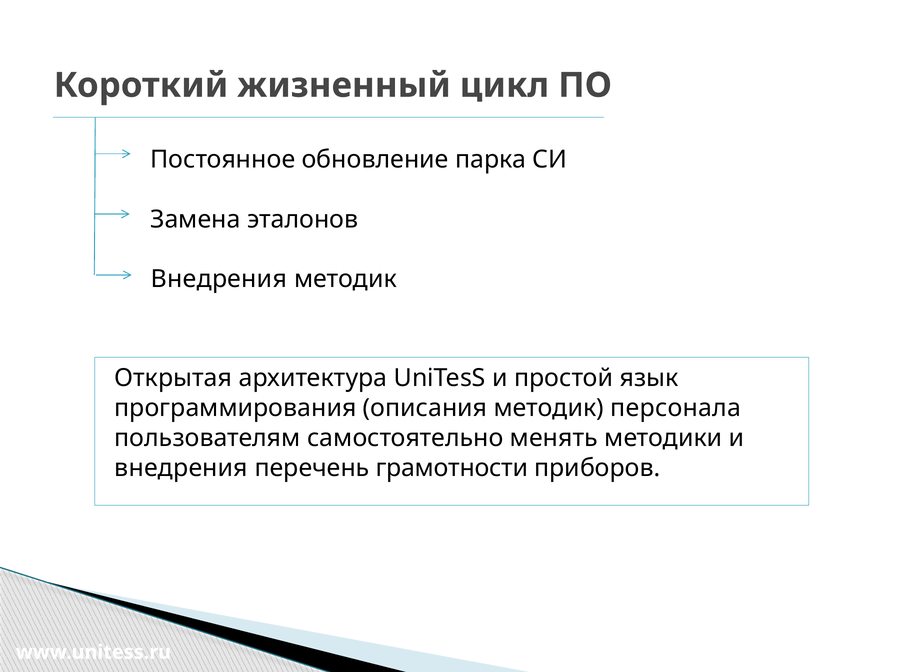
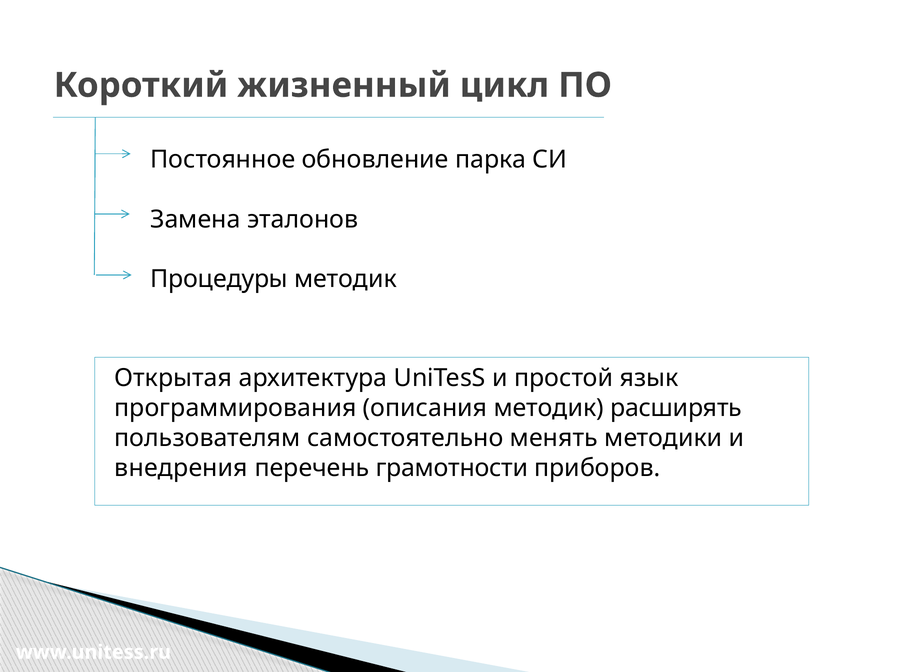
Внедрения at (219, 279): Внедрения -> Процедуры
персонала: персонала -> расширять
